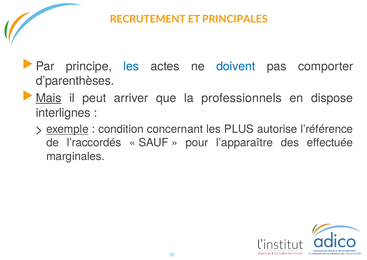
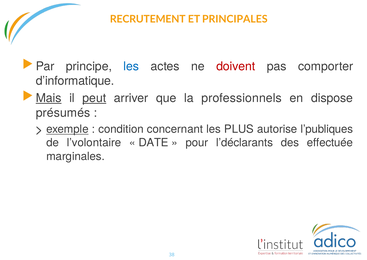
doivent colour: blue -> red
d’parenthèses: d’parenthèses -> d’informatique
peut underline: none -> present
interlignes: interlignes -> présumés
l’référence: l’référence -> l’publiques
l’raccordés: l’raccordés -> l’volontaire
SAUF: SAUF -> DATE
l’apparaître: l’apparaître -> l’déclarants
